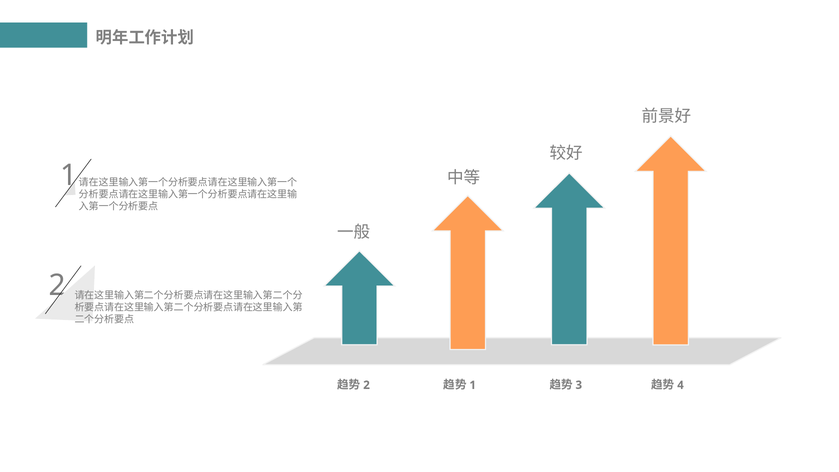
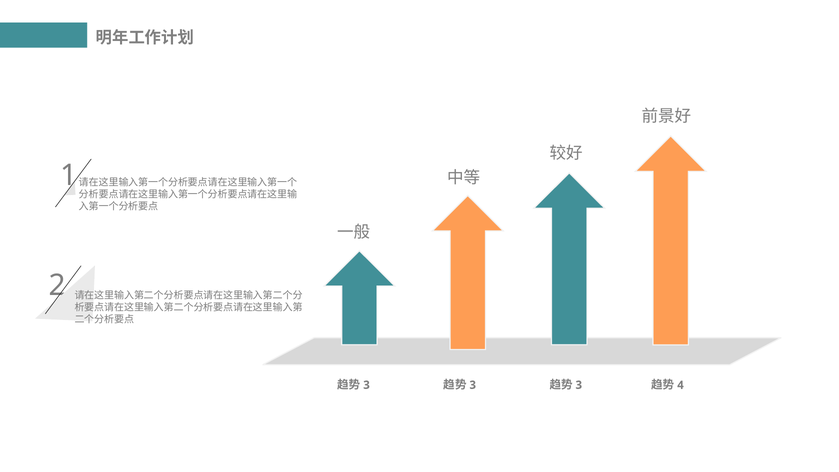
2 at (367, 385): 2 -> 3
1 at (473, 385): 1 -> 3
